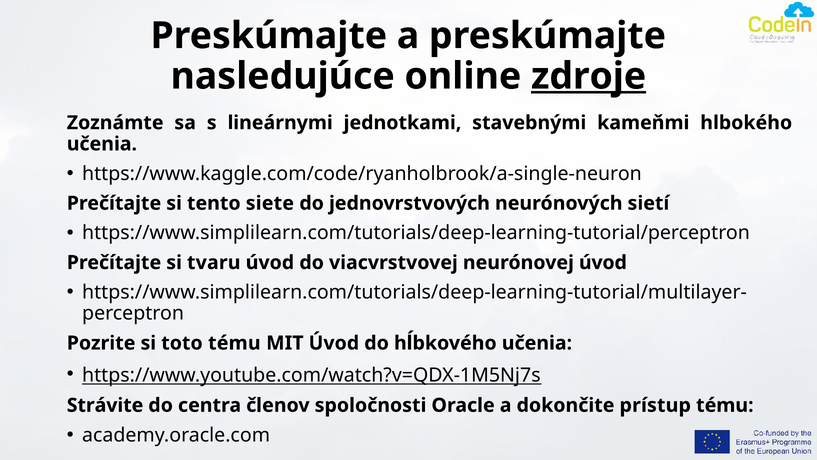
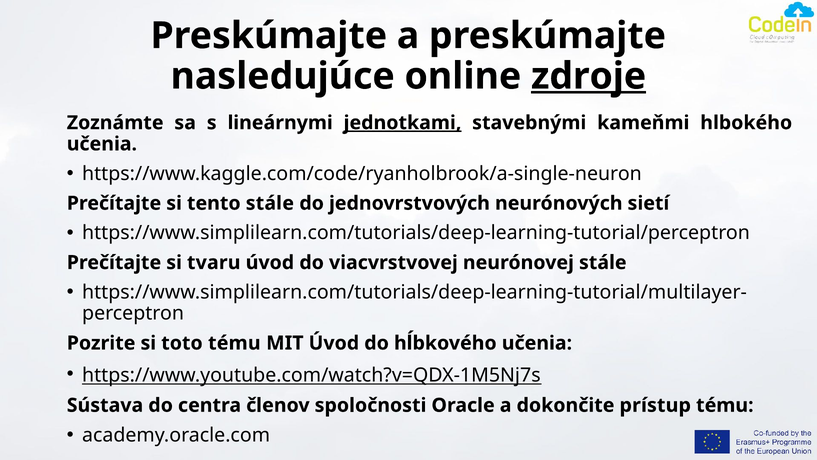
jednotkami underline: none -> present
tento siete: siete -> stále
neurónovej úvod: úvod -> stále
Strávite: Strávite -> Sústava
